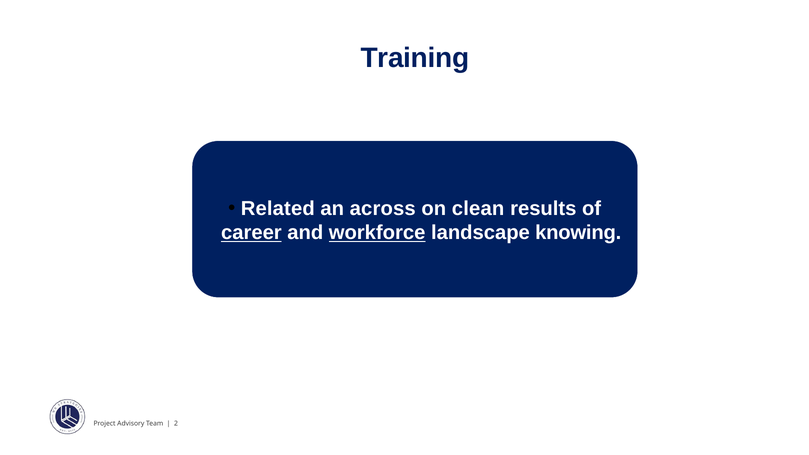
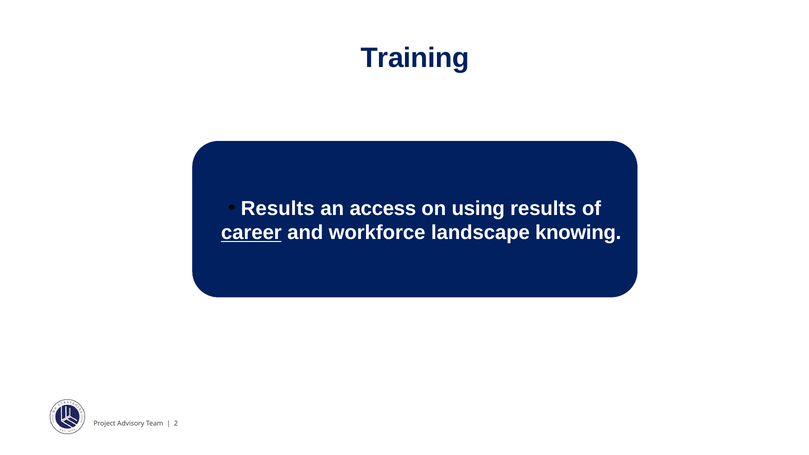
Related at (278, 208): Related -> Results
across: across -> access
clean: clean -> using
workforce underline: present -> none
